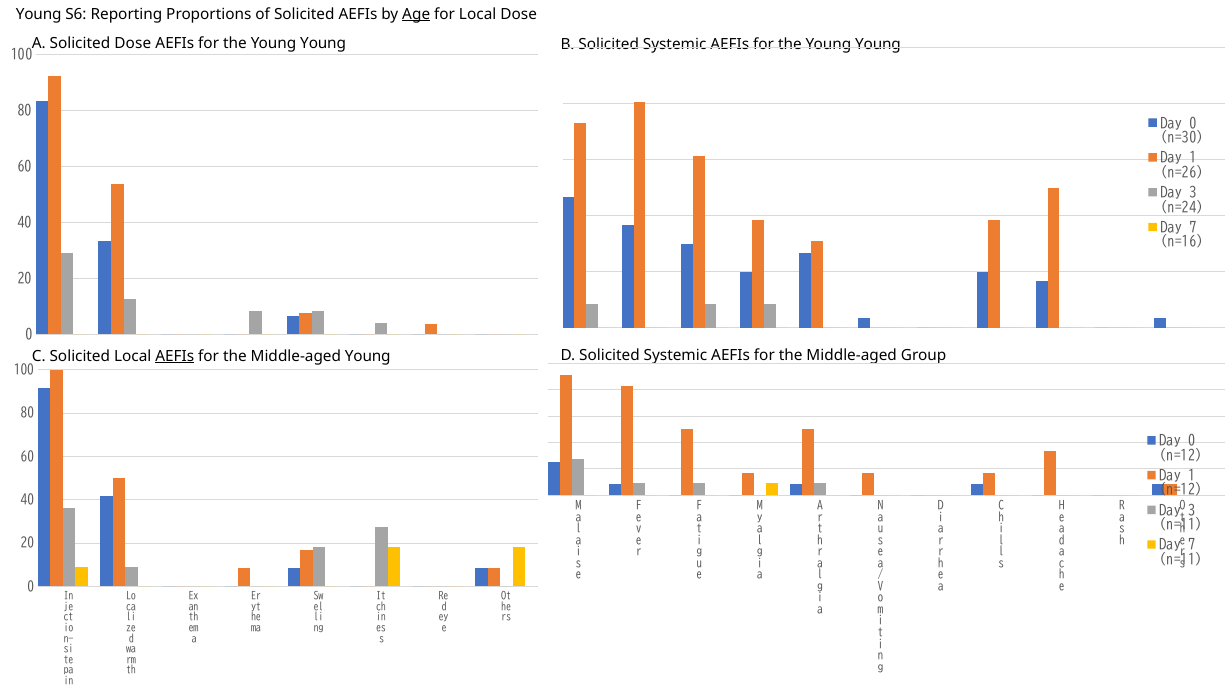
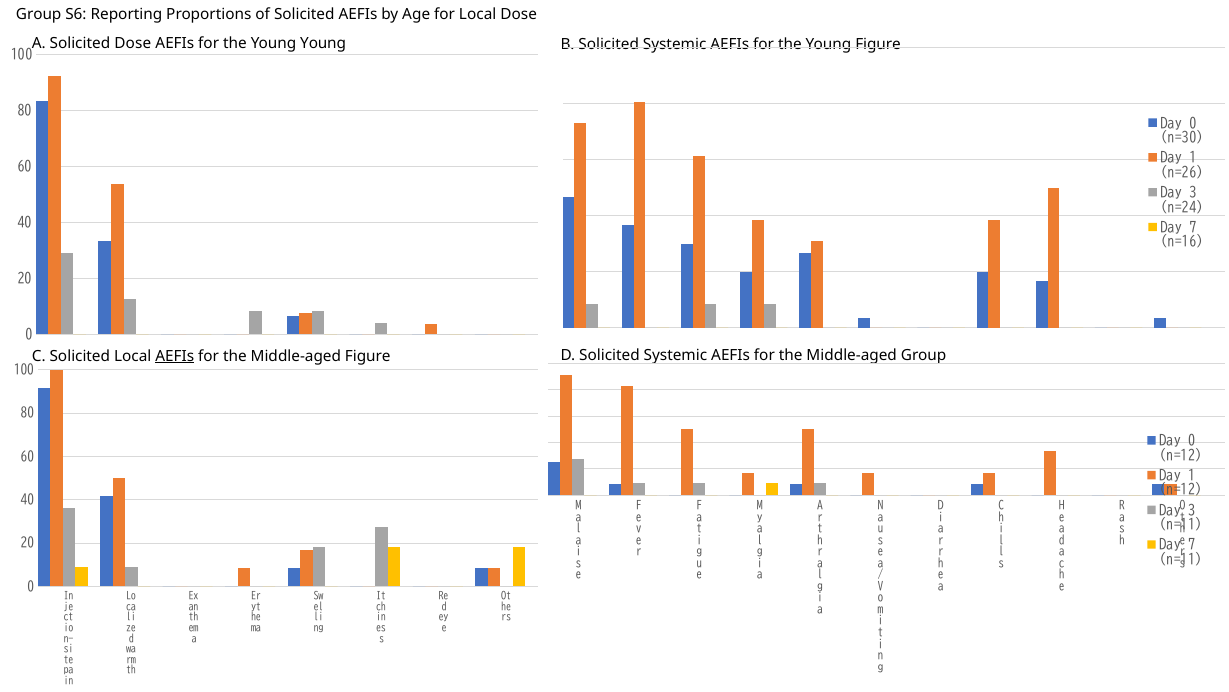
Young at (39, 14): Young -> Group
Age underline: present -> none
Young at (878, 44): Young -> Figure
Middle-aged Young: Young -> Figure
